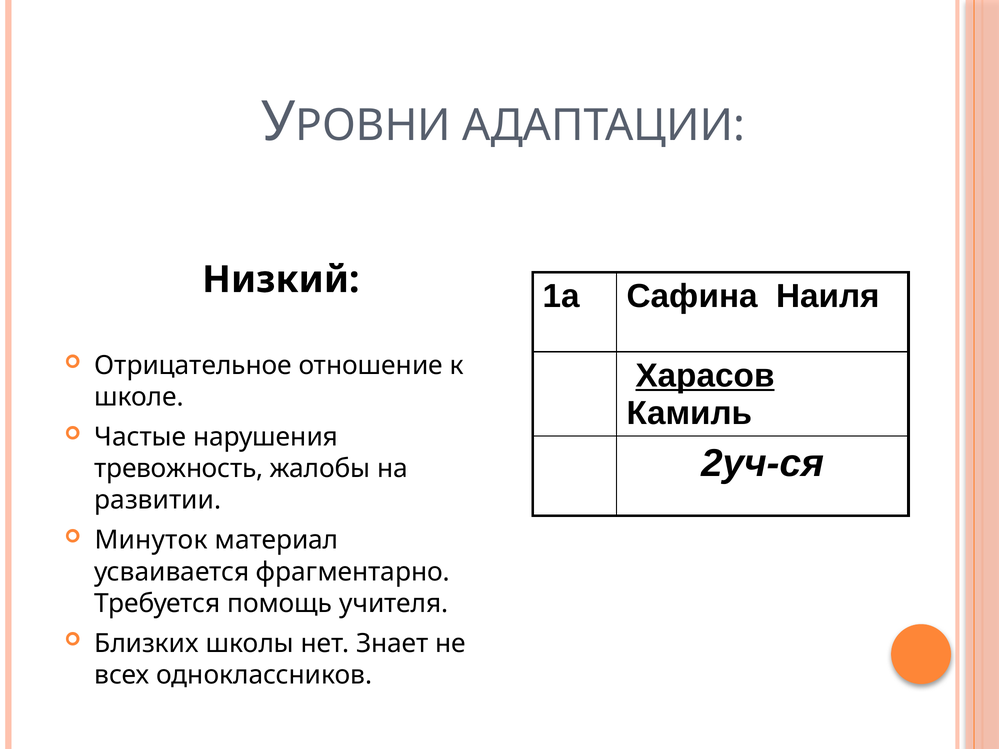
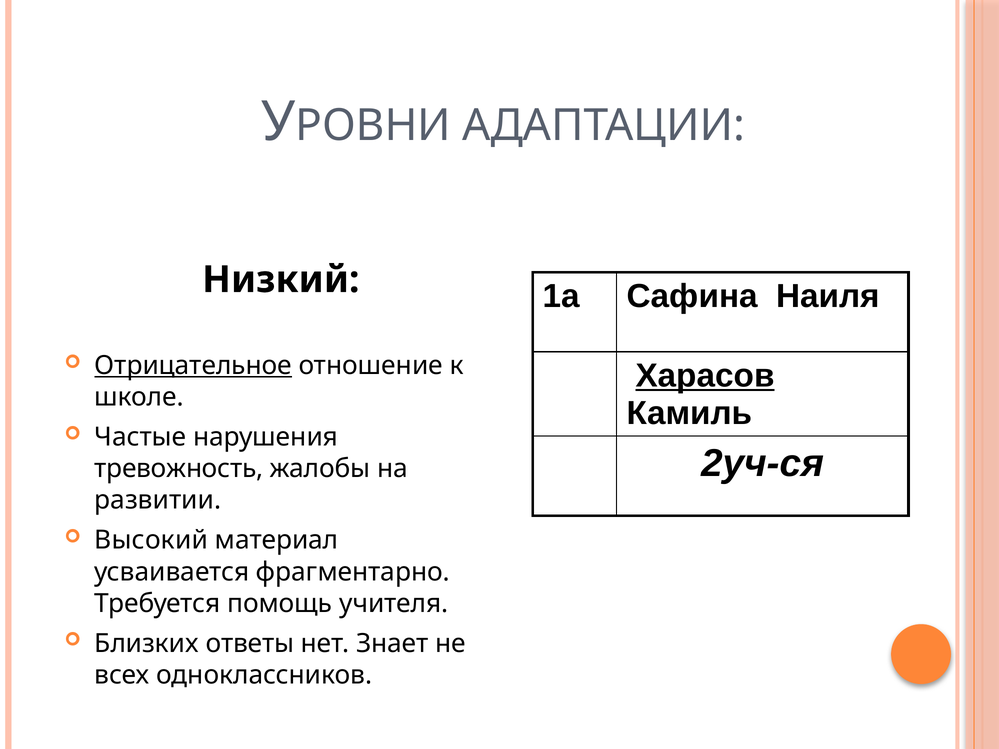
Отрицательное underline: none -> present
Минуток: Минуток -> Высокий
школы: школы -> ответы
